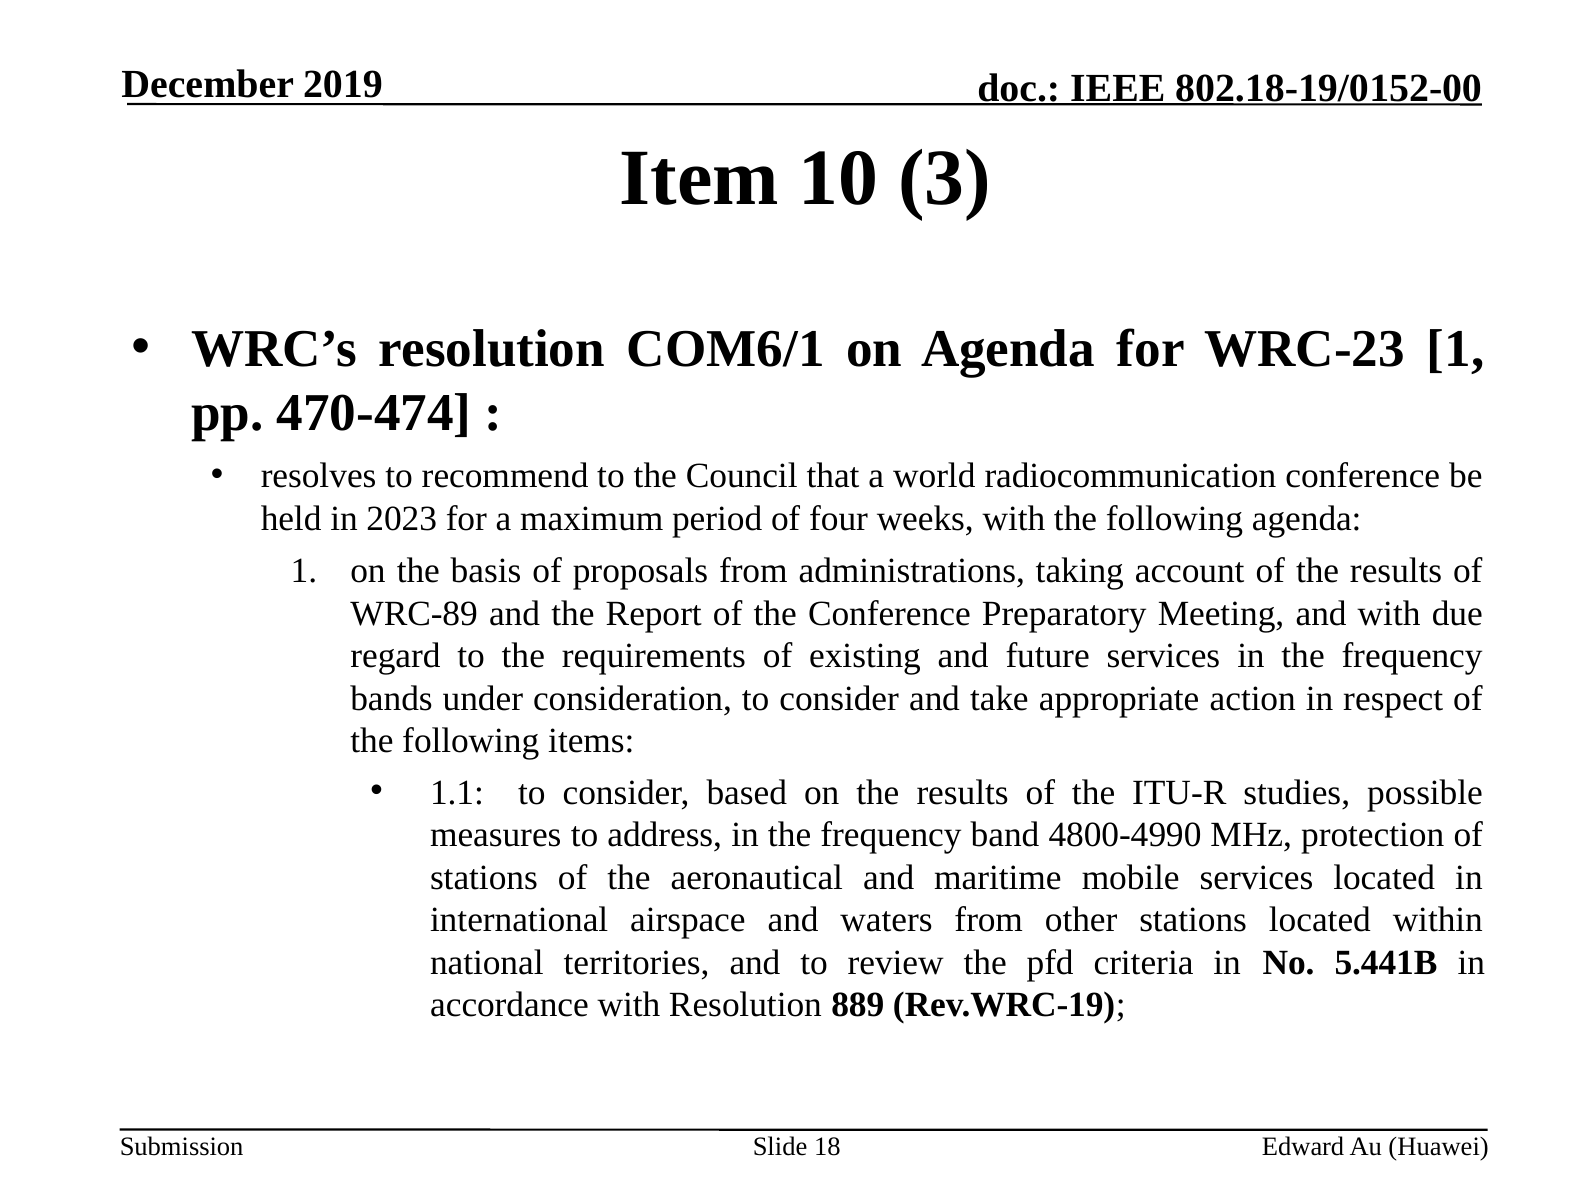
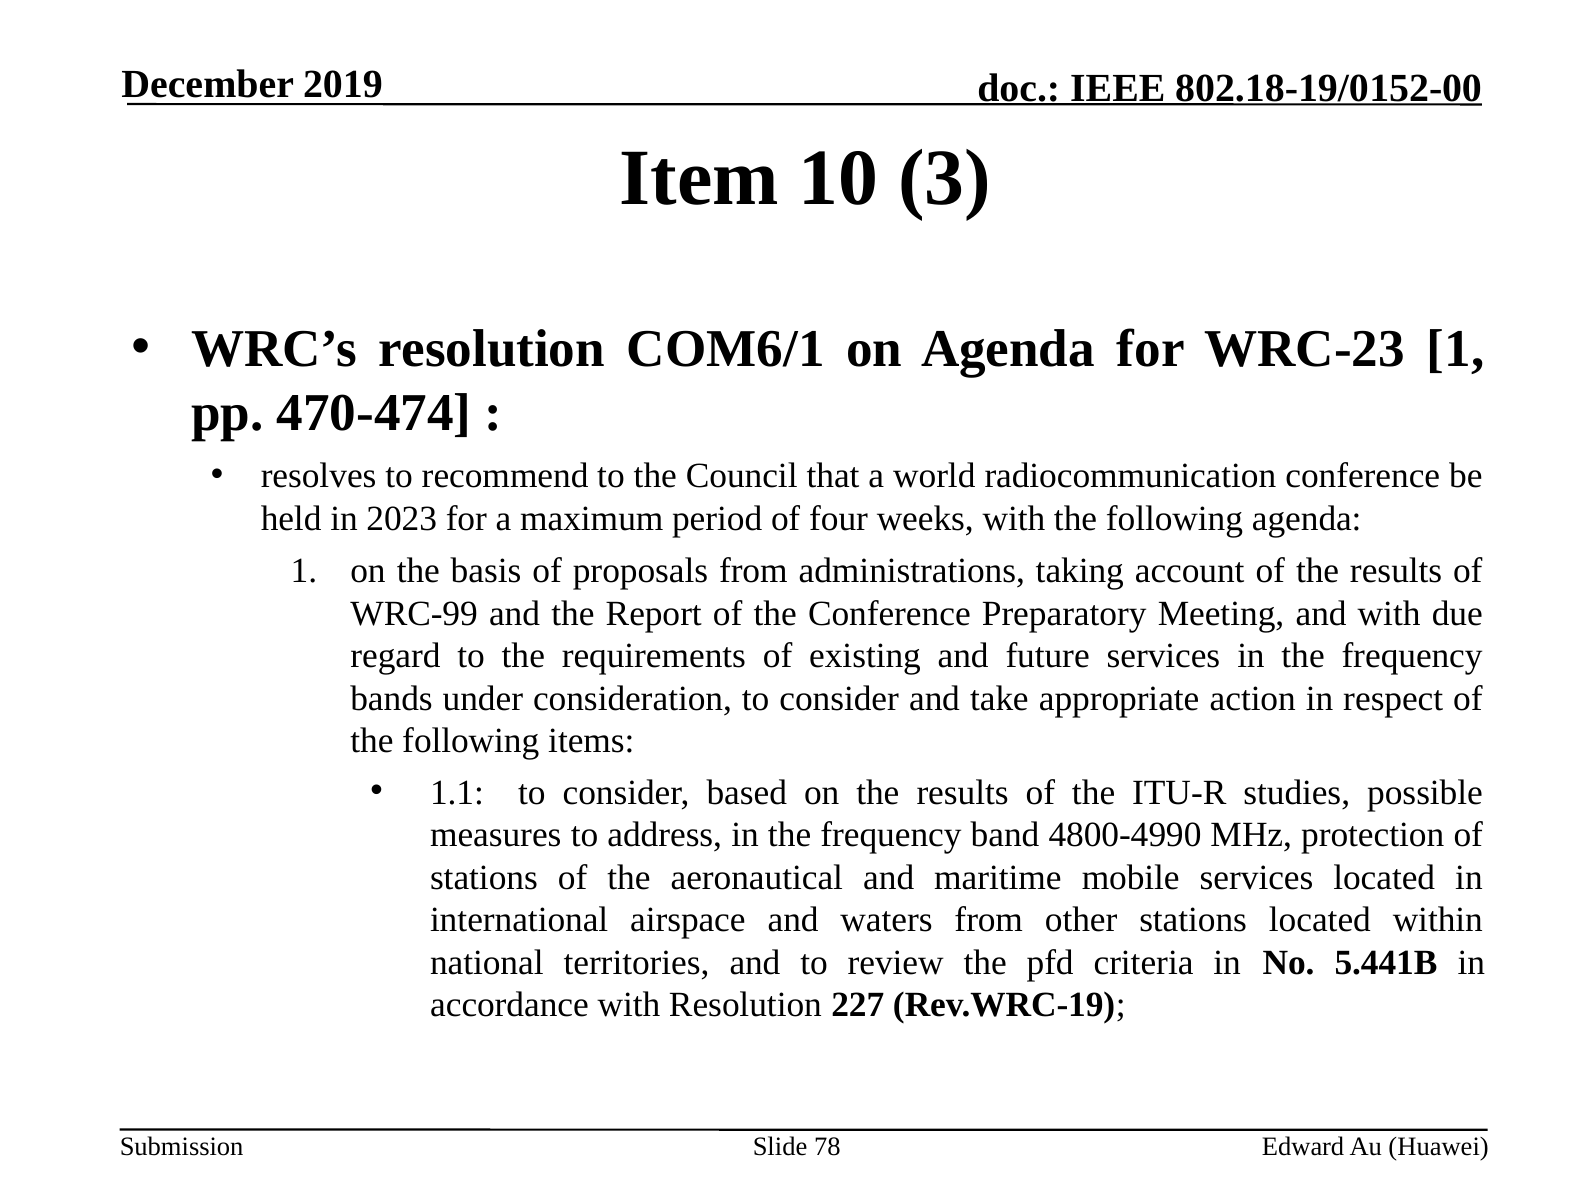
WRC-89: WRC-89 -> WRC-99
889: 889 -> 227
18: 18 -> 78
